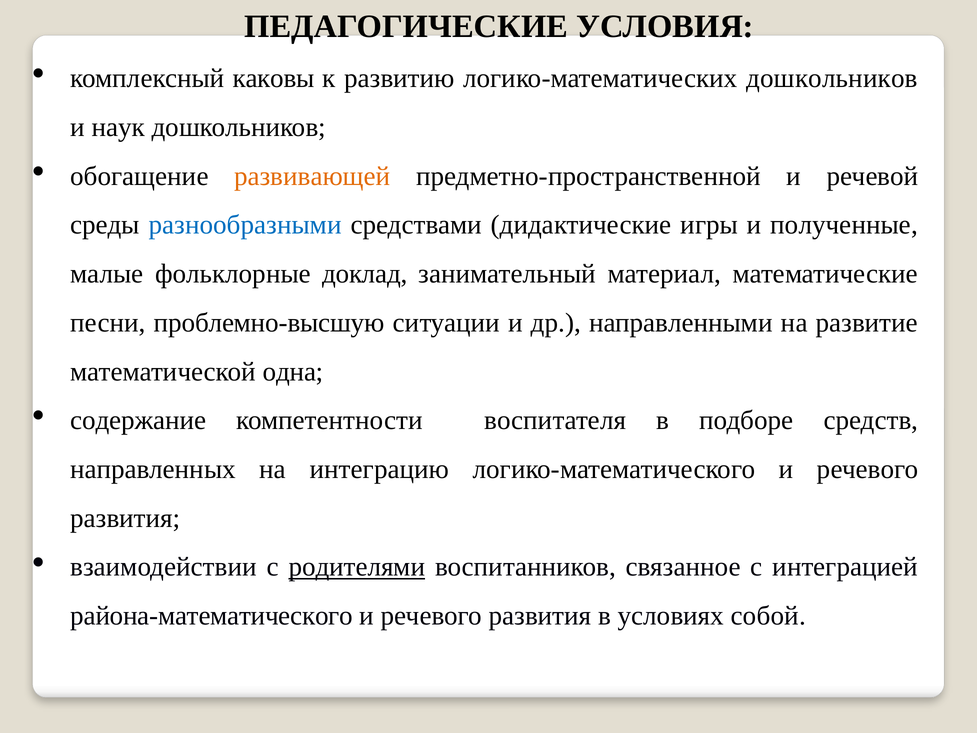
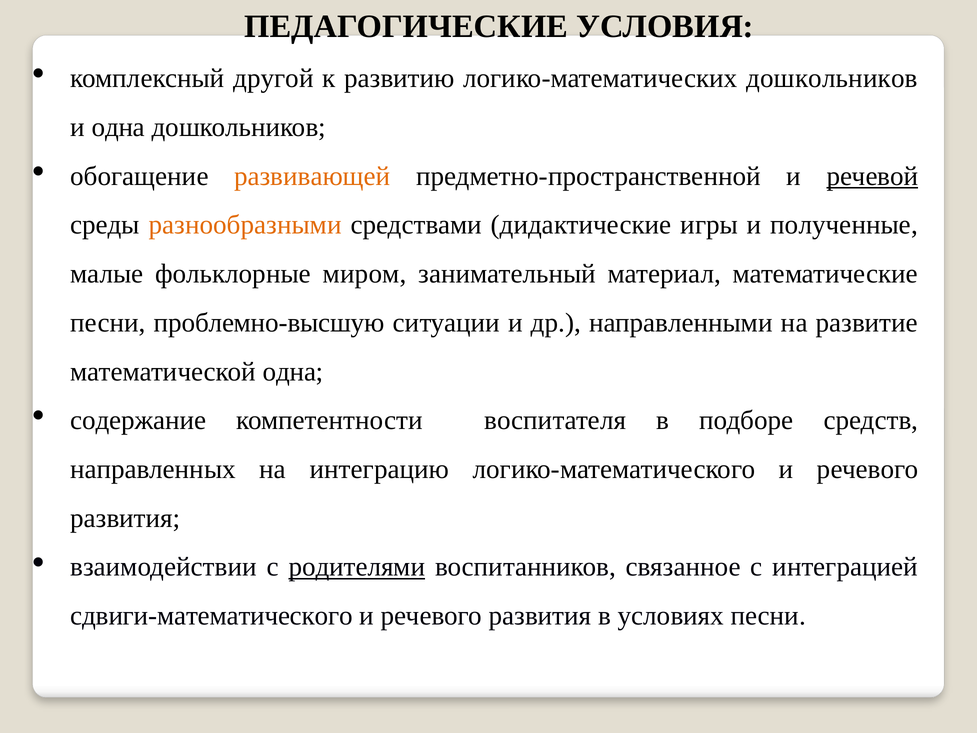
каковы: каковы -> другой
и наук: наук -> одна
речевой underline: none -> present
разнообразными colour: blue -> orange
доклад: доклад -> миром
района-математического: района-математического -> сдвиги-математического
условиях собой: собой -> песни
